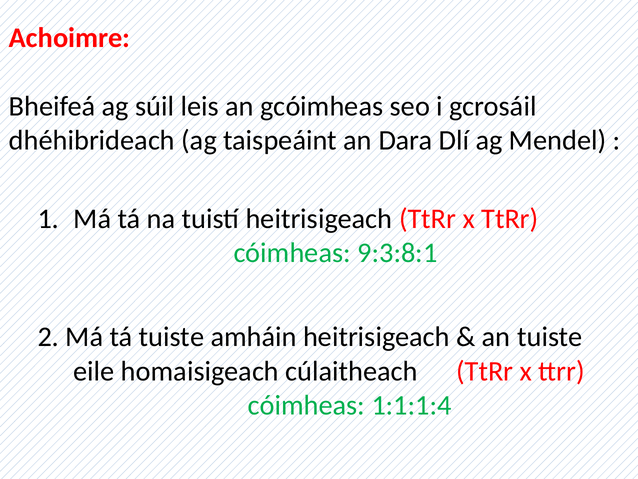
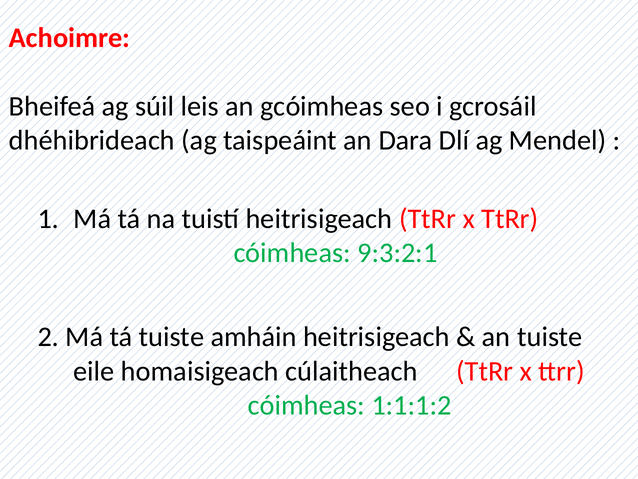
9:3:8:1: 9:3:8:1 -> 9:3:2:1
1:1:1:4: 1:1:1:4 -> 1:1:1:2
